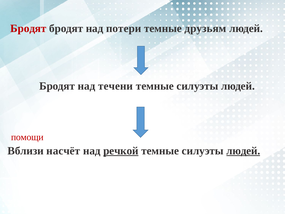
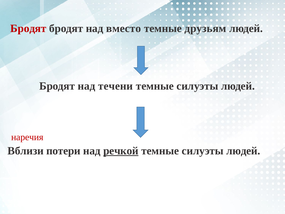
потери: потери -> вместо
помощи: помощи -> наречия
насчёт: насчёт -> потери
людей at (243, 151) underline: present -> none
